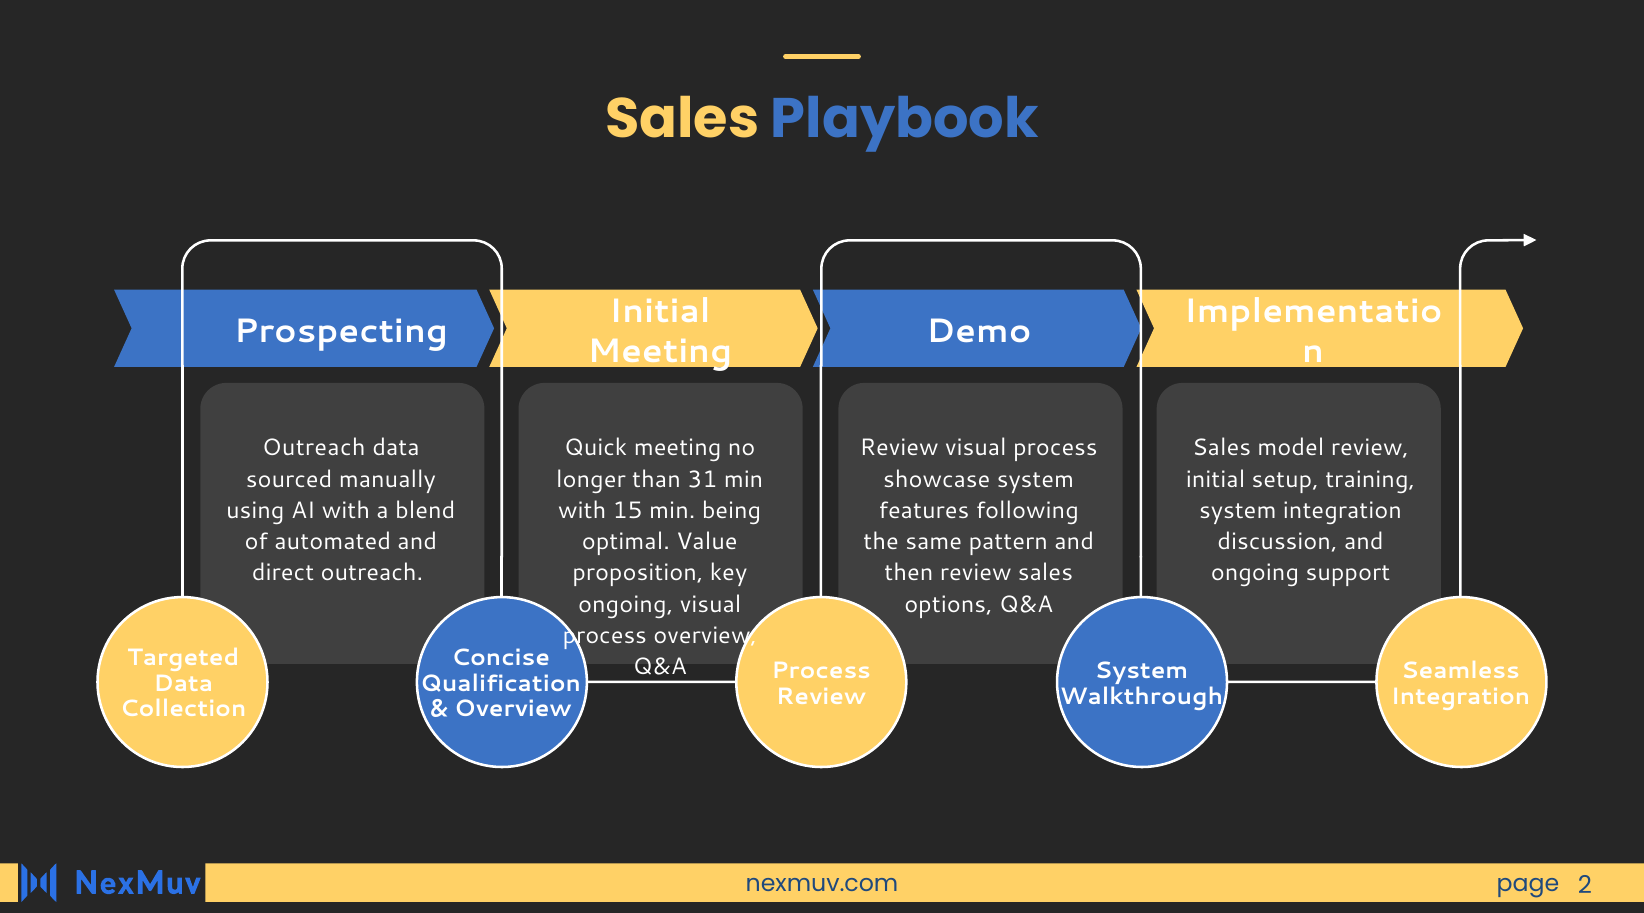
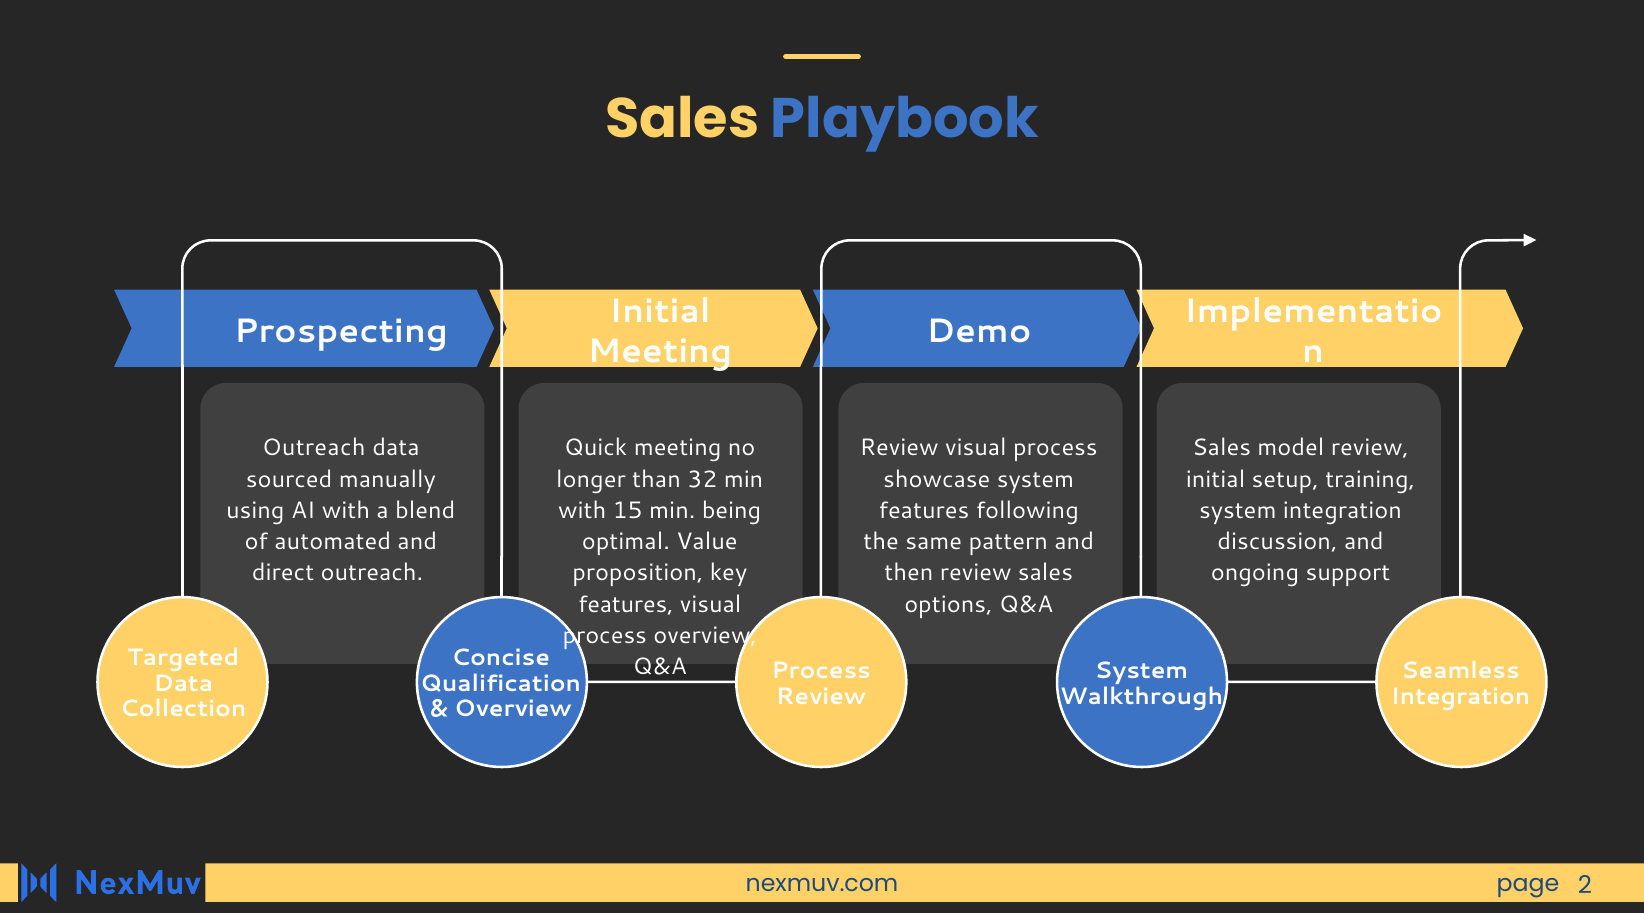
31: 31 -> 32
ongoing at (626, 605): ongoing -> features
